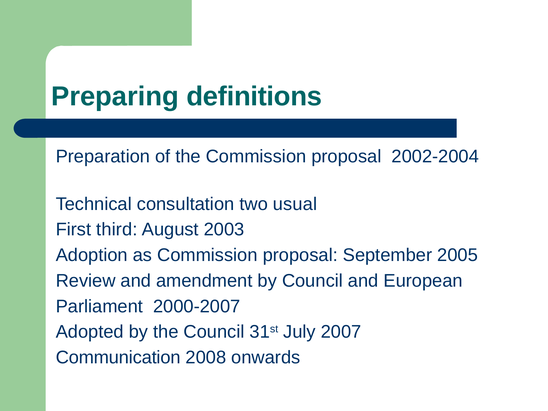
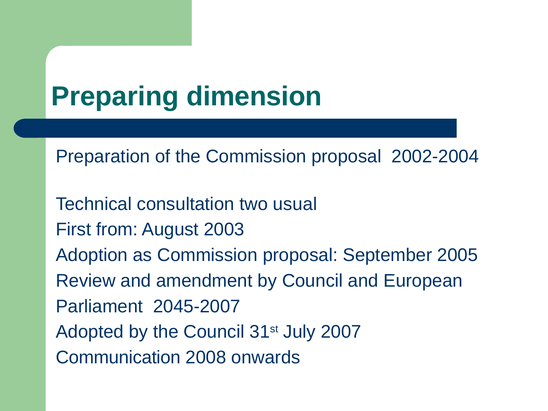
definitions: definitions -> dimension
third: third -> from
2000-2007: 2000-2007 -> 2045-2007
